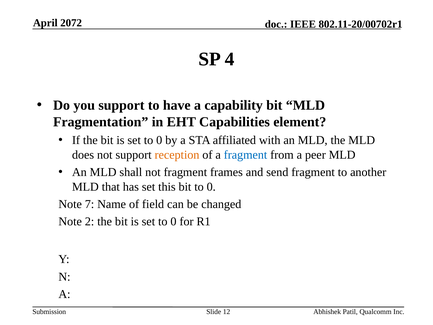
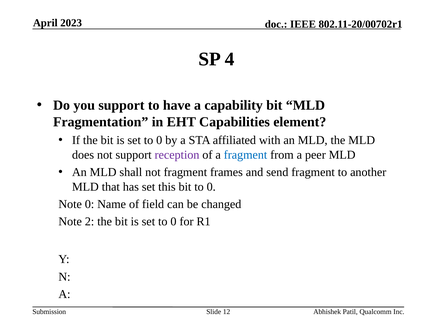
2072: 2072 -> 2023
reception colour: orange -> purple
Note 7: 7 -> 0
